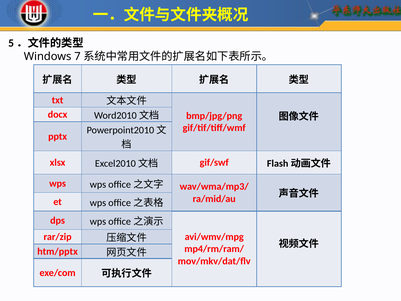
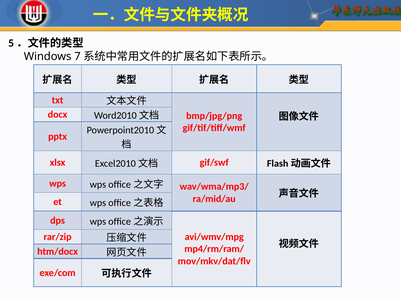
htm/pptx: htm/pptx -> htm/docx
